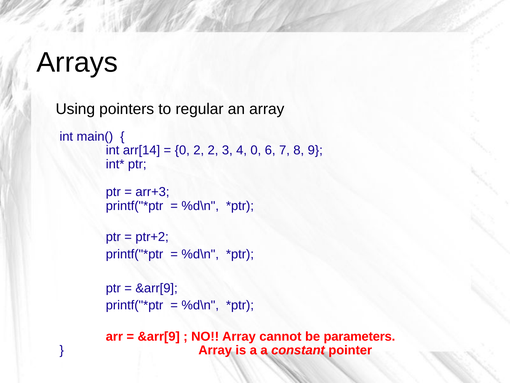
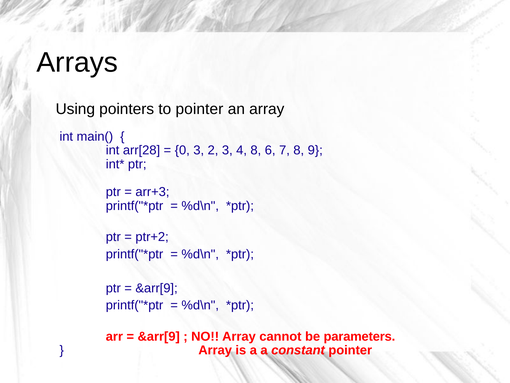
to regular: regular -> pointer
arr[14: arr[14 -> arr[28
0 2: 2 -> 3
4 0: 0 -> 8
